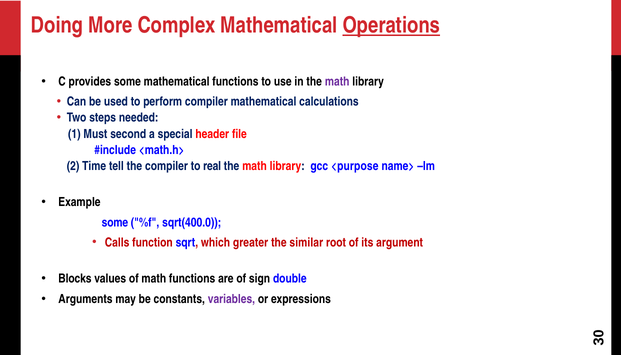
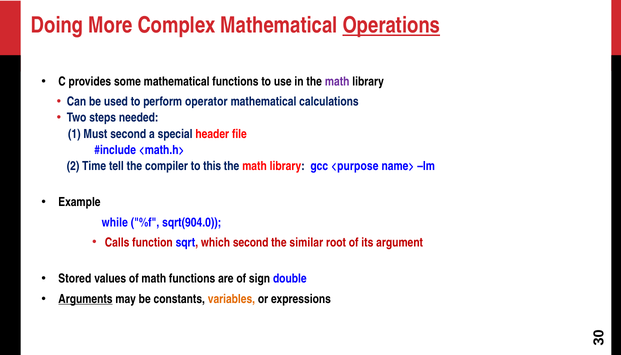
perform compiler: compiler -> operator
real: real -> this
some at (115, 222): some -> while
sqrt(400.0: sqrt(400.0 -> sqrt(904.0
which greater: greater -> second
Blocks: Blocks -> Stored
Arguments underline: none -> present
variables colour: purple -> orange
